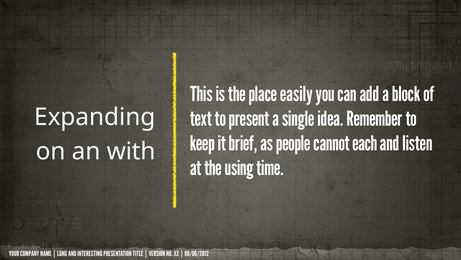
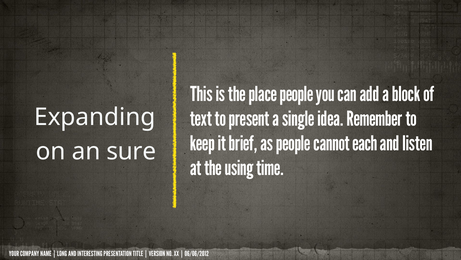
place easily: easily -> people
with: with -> sure
